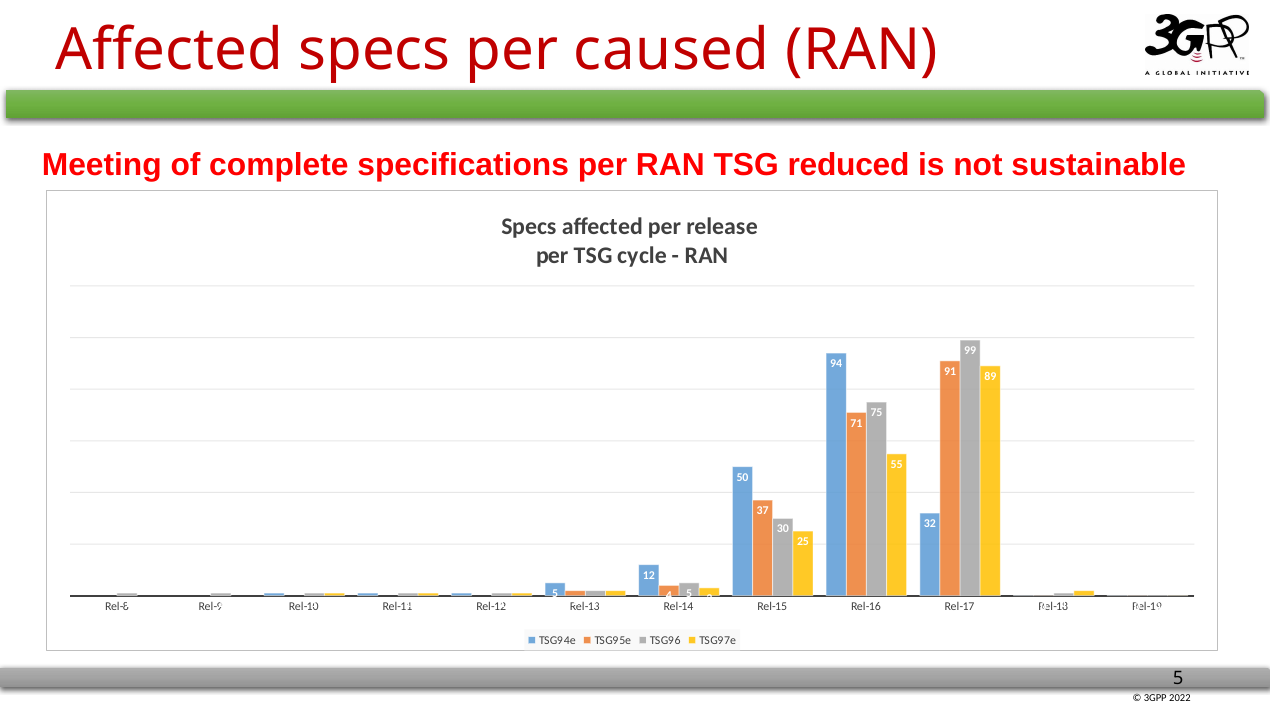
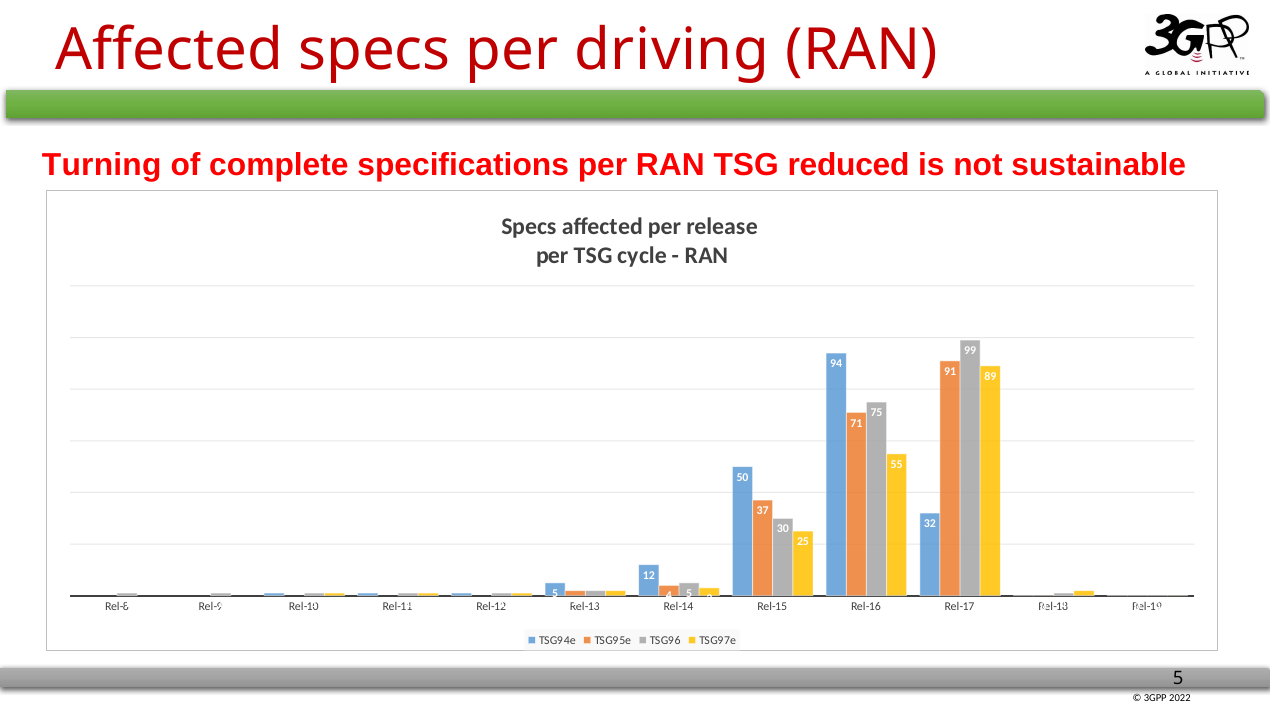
caused: caused -> driving
Meeting: Meeting -> Turning
